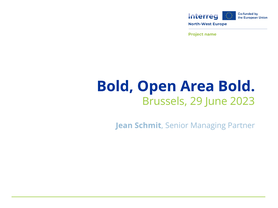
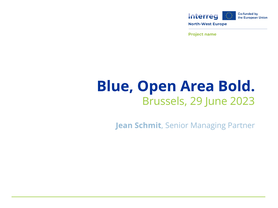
Bold at (115, 87): Bold -> Blue
